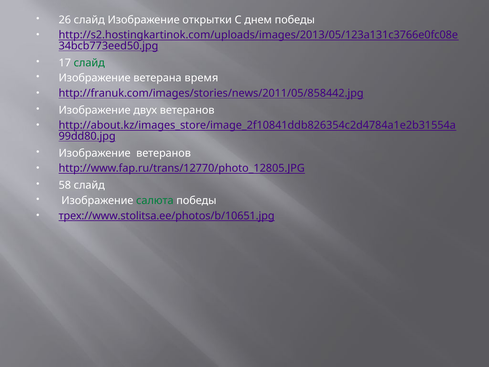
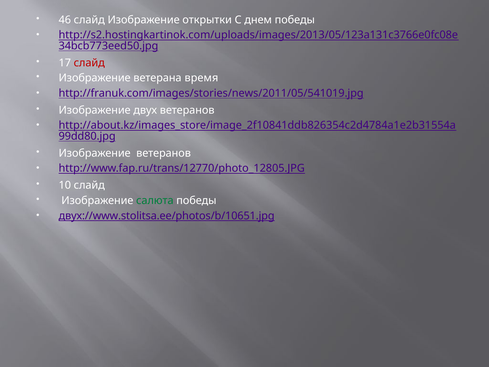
26: 26 -> 46
слайд at (89, 63) colour: green -> red
http://franuk.com/images/stories/news/2011/05/858442.jpg: http://franuk.com/images/stories/news/2011/05/858442.jpg -> http://franuk.com/images/stories/news/2011/05/541019.jpg
58: 58 -> 10
трех://www.stolitsa.ee/photos/b/10651.jpg: трех://www.stolitsa.ee/photos/b/10651.jpg -> двух://www.stolitsa.ee/photos/b/10651.jpg
